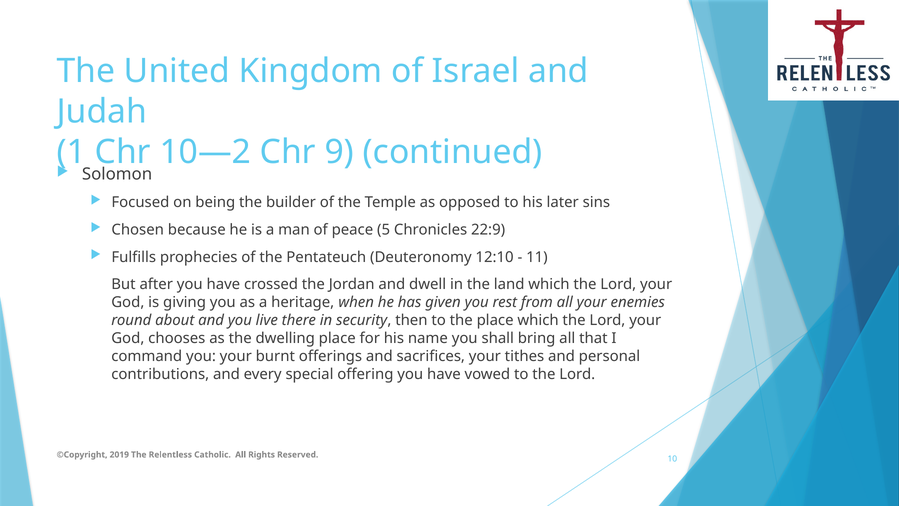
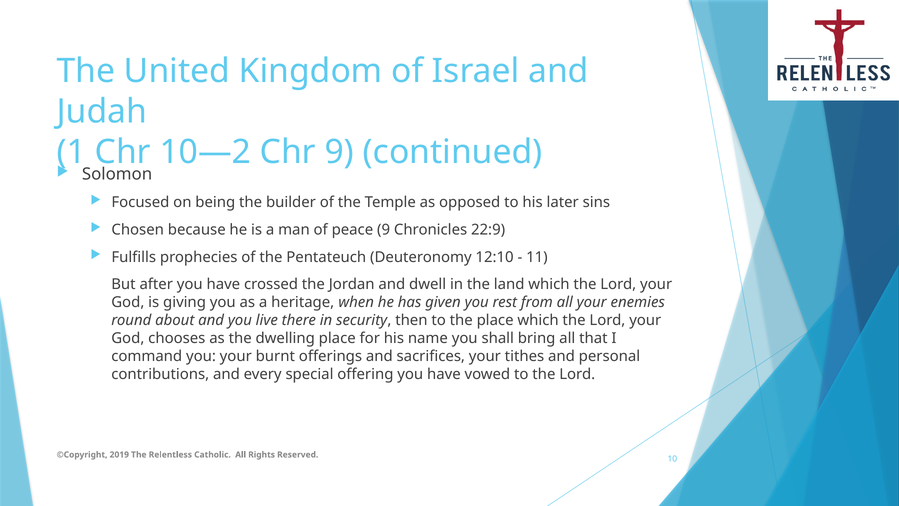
peace 5: 5 -> 9
